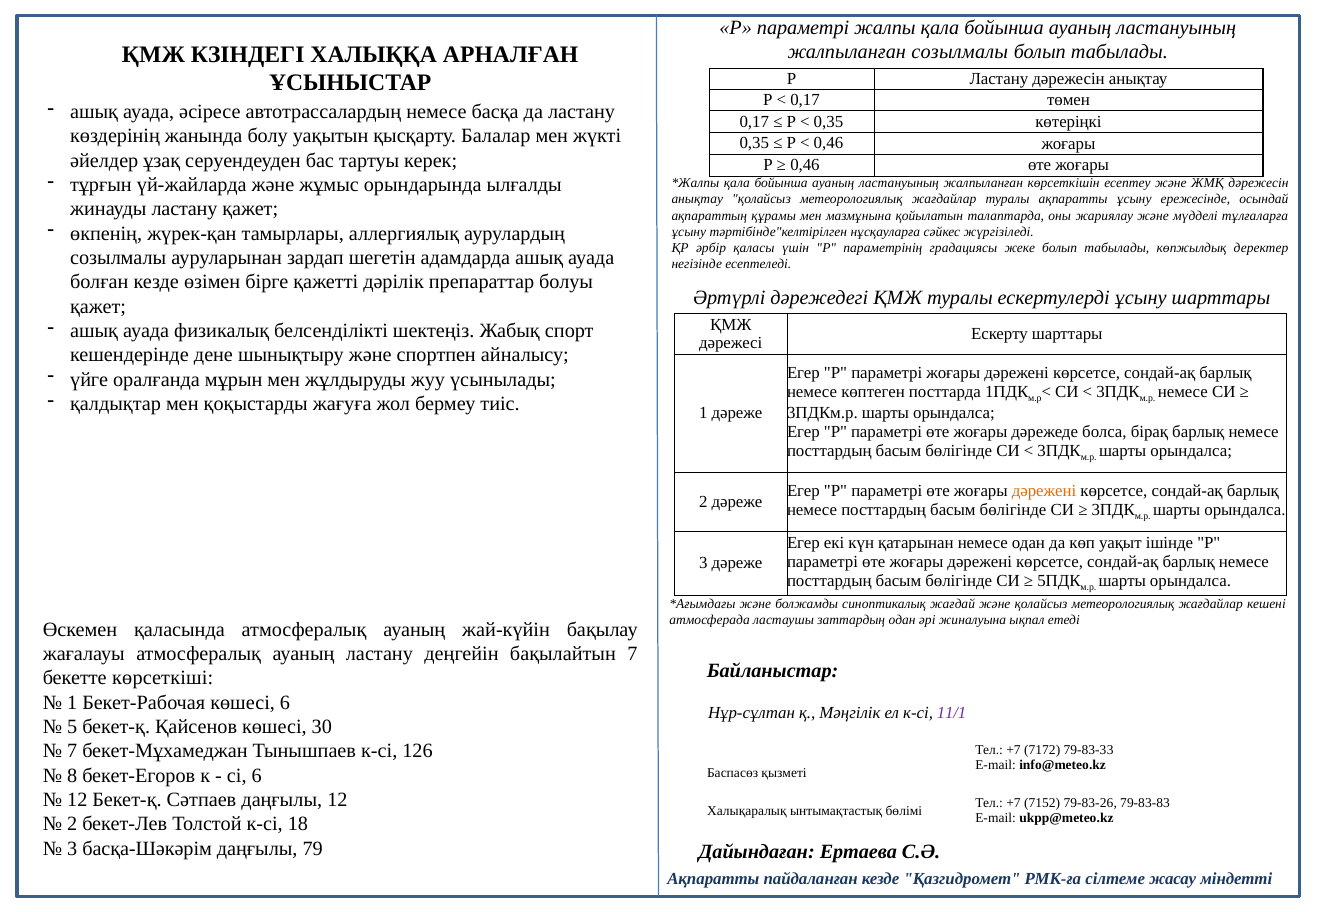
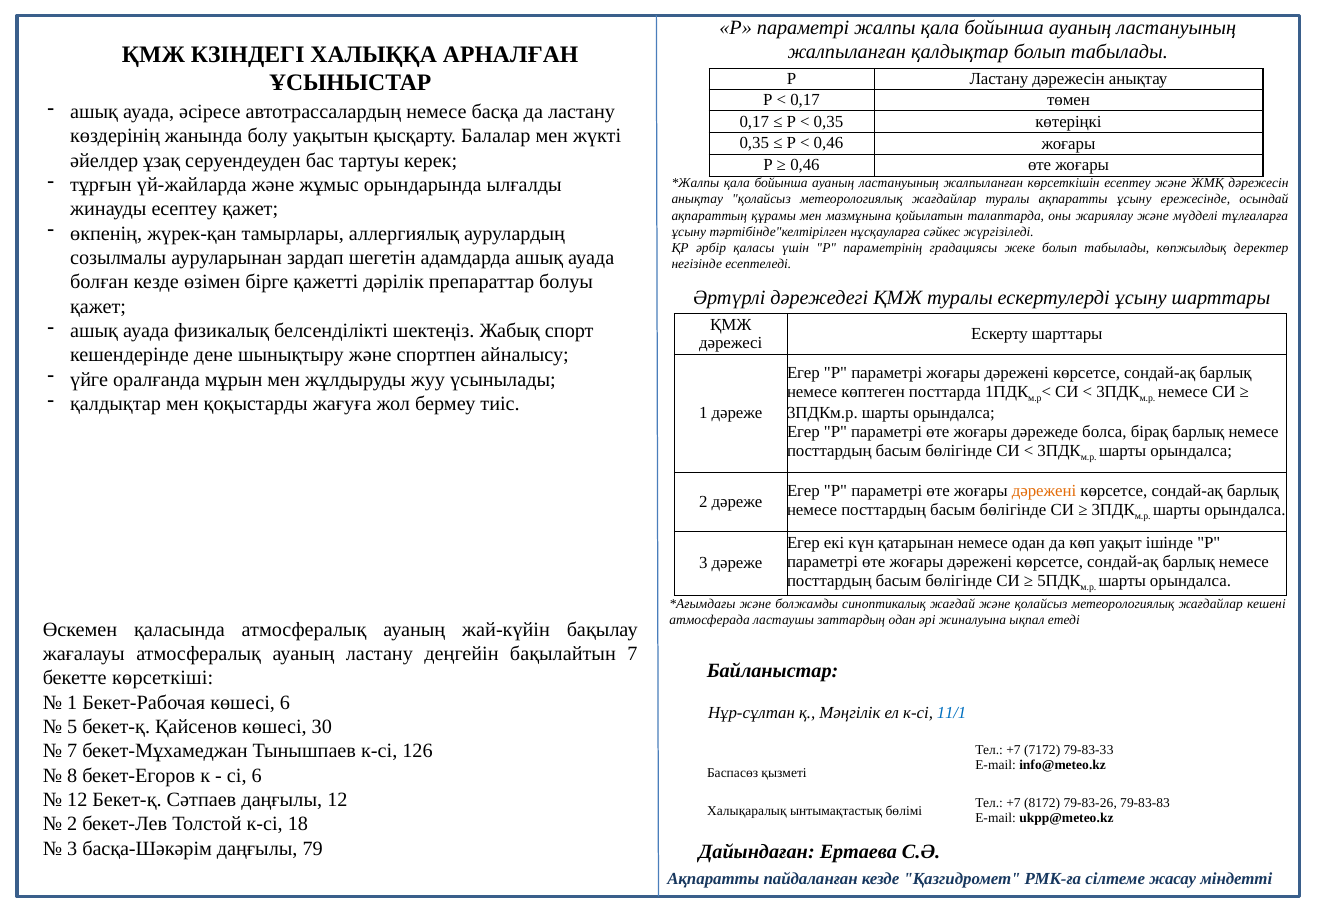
жалпыланған созылмалы: созылмалы -> қалдықтар
жинауды ластану: ластану -> есептеу
11/1 colour: purple -> blue
7152: 7152 -> 8172
